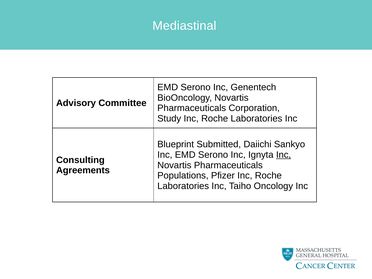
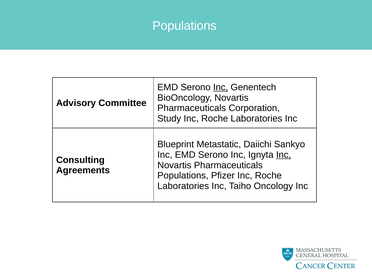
Mediastinal at (184, 26): Mediastinal -> Populations
Inc at (221, 87) underline: none -> present
Submitted: Submitted -> Metastatic
